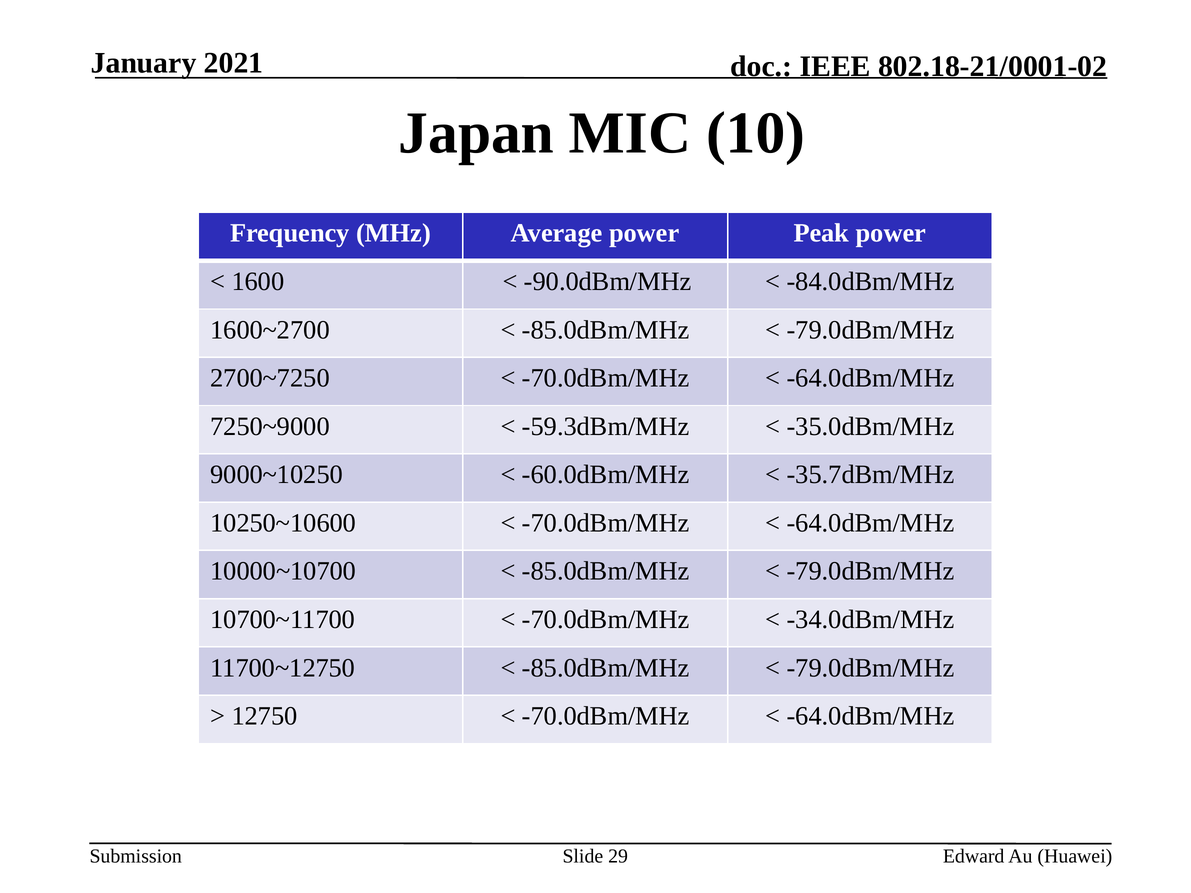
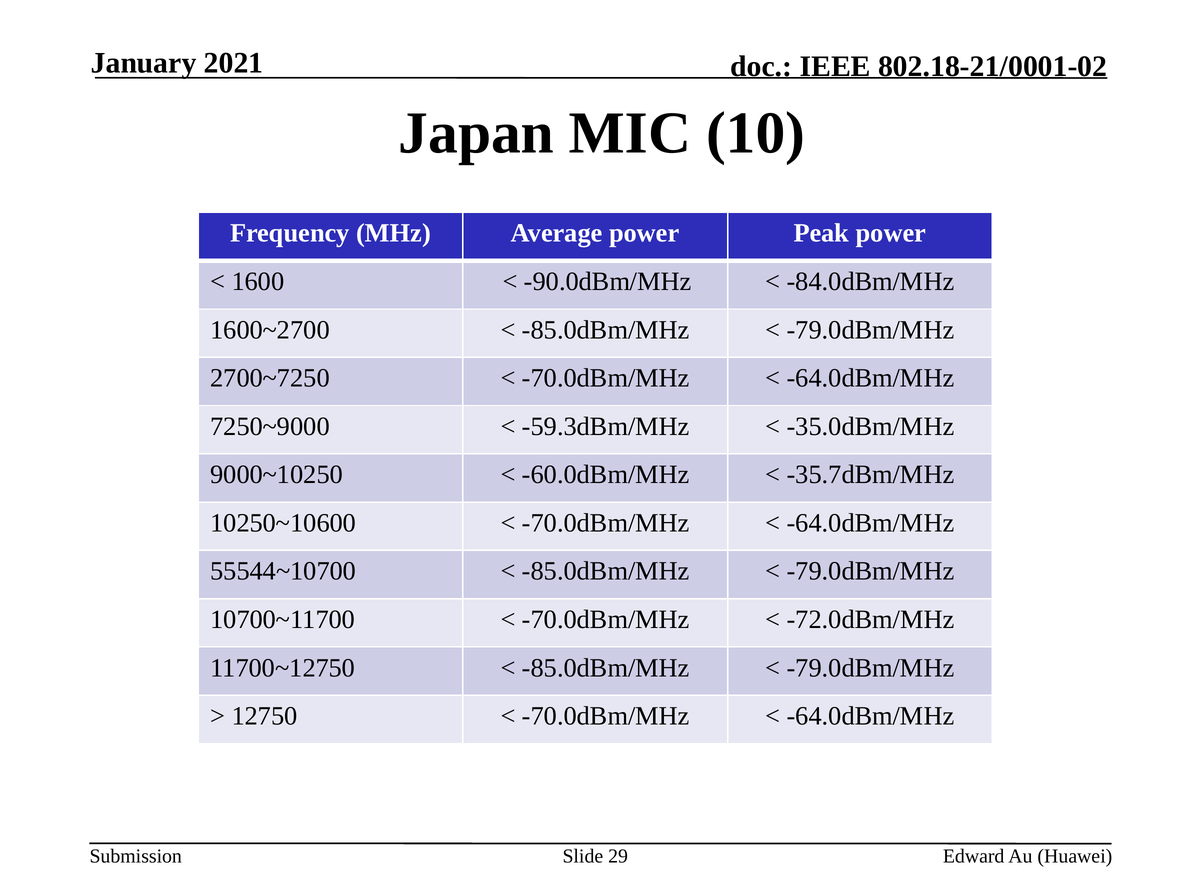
10000~10700: 10000~10700 -> 55544~10700
-34.0dBm/MHz: -34.0dBm/MHz -> -72.0dBm/MHz
